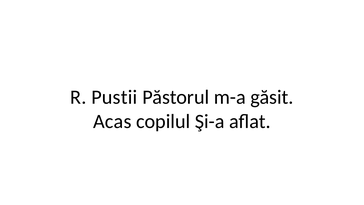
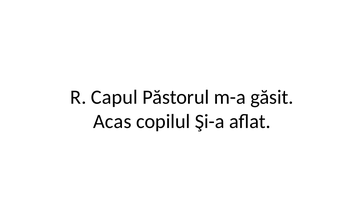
Pustii: Pustii -> Capul
